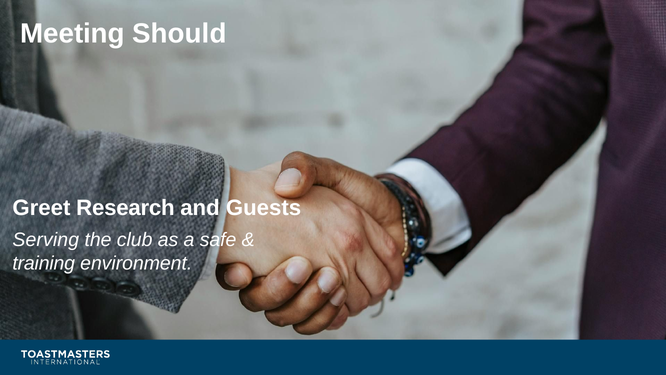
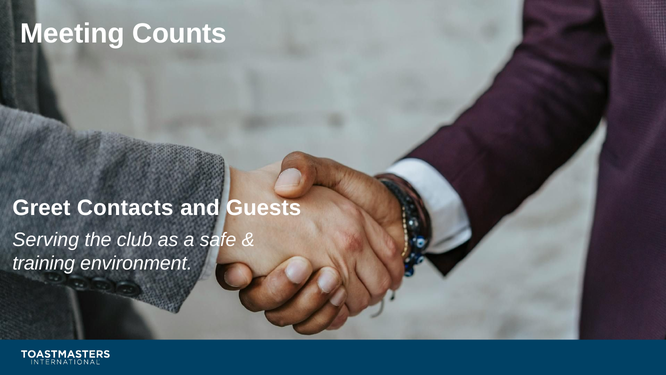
Should: Should -> Counts
Research: Research -> Contacts
